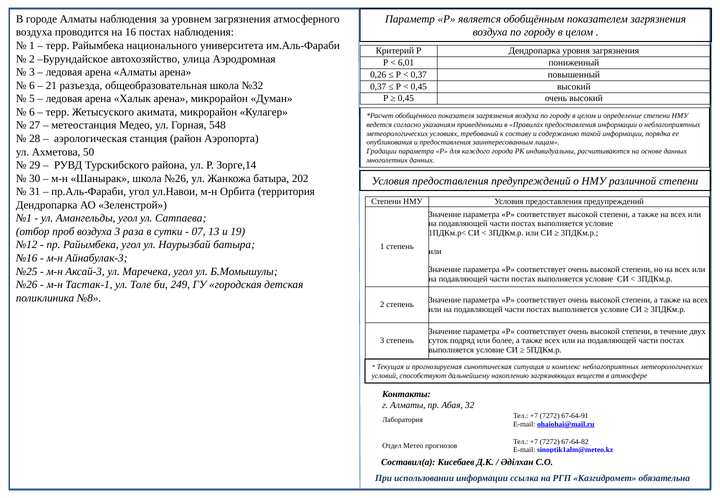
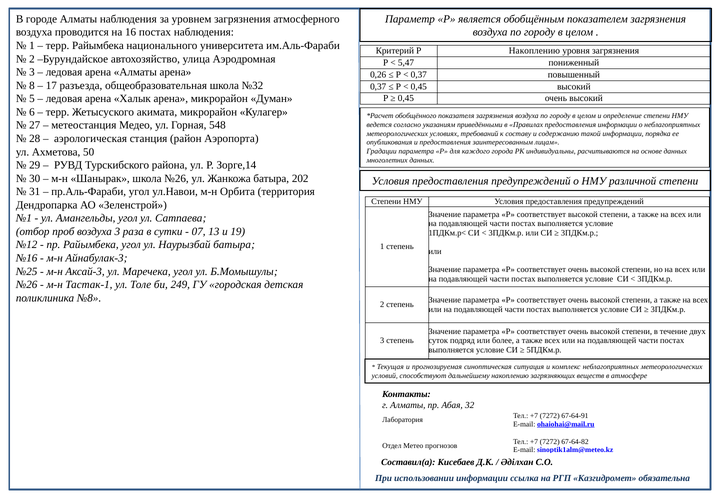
Р Дендропарка: Дендропарка -> Накоплению
6,01: 6,01 -> 5,47
6 at (32, 86): 6 -> 8
21: 21 -> 17
